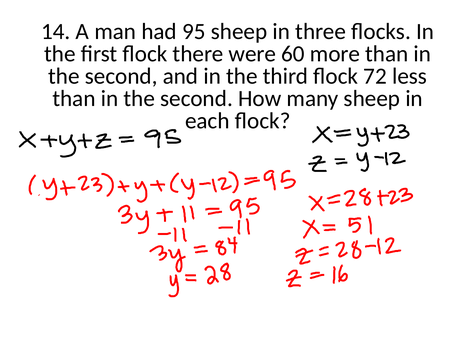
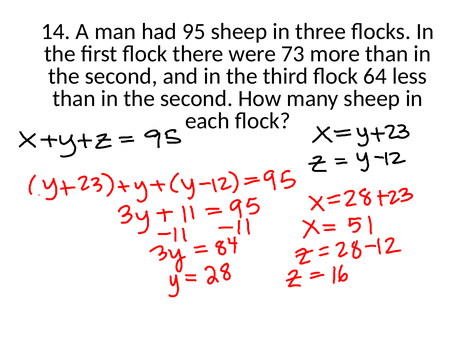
60: 60 -> 73
72: 72 -> 64
